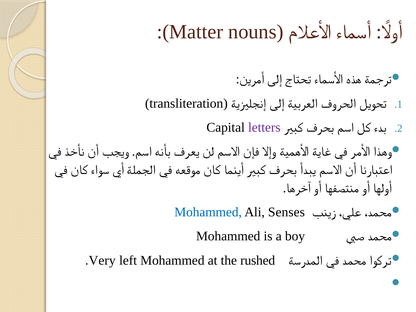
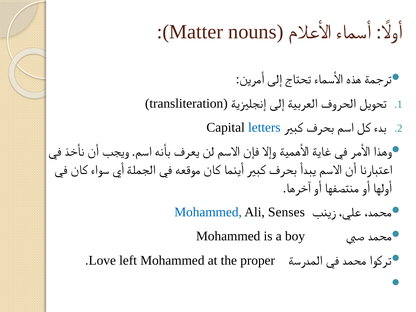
letters colour: purple -> blue
Very: Very -> Love
rushed: rushed -> proper
